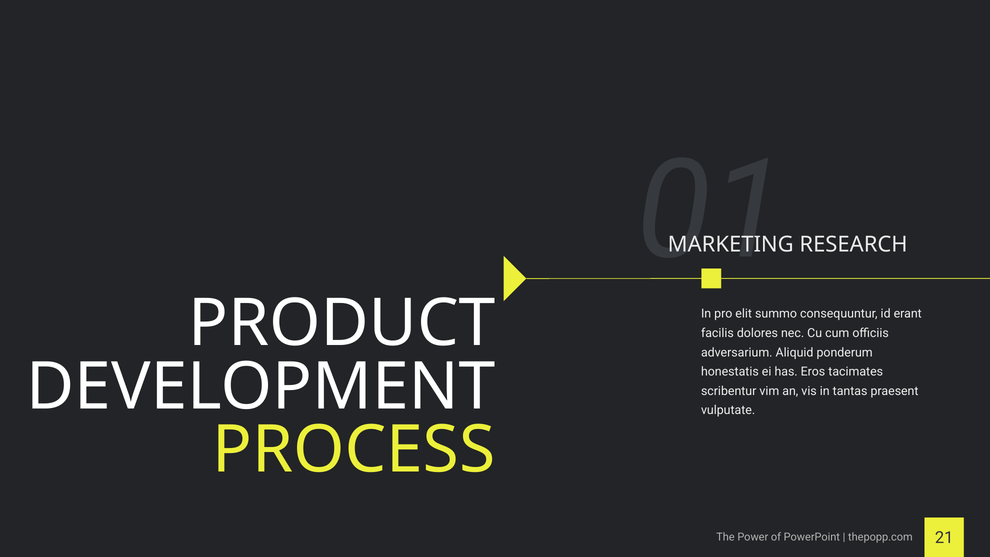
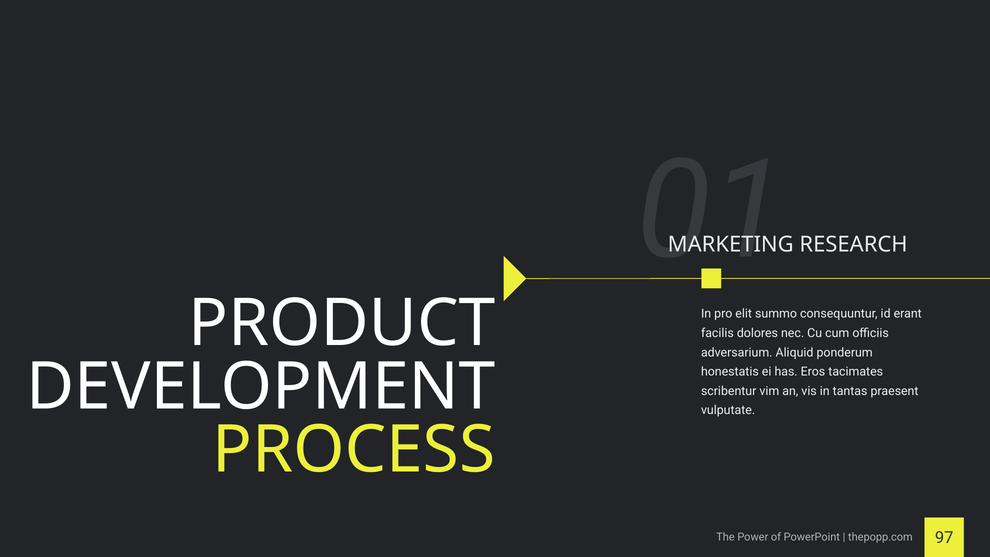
21: 21 -> 97
